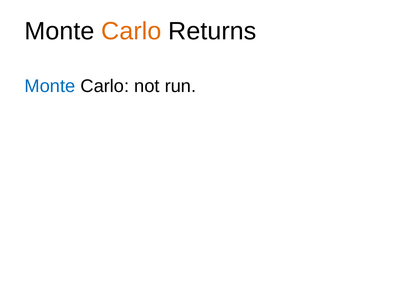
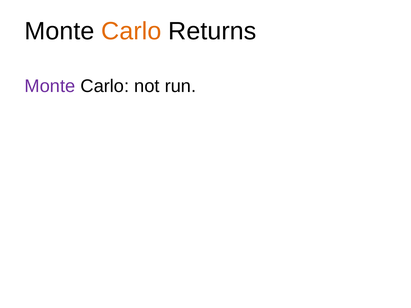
Monte at (50, 86) colour: blue -> purple
